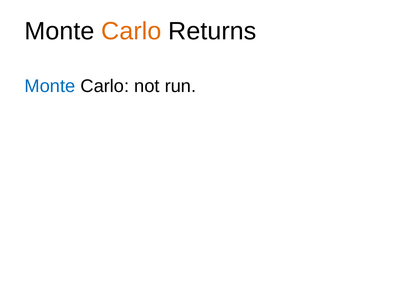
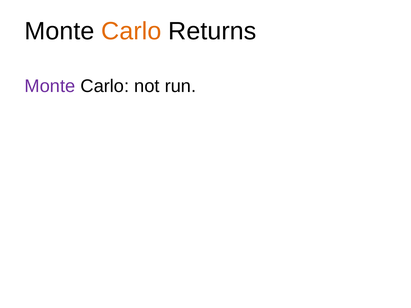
Monte at (50, 86) colour: blue -> purple
